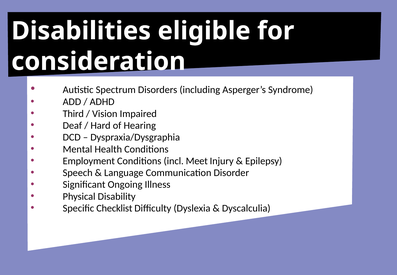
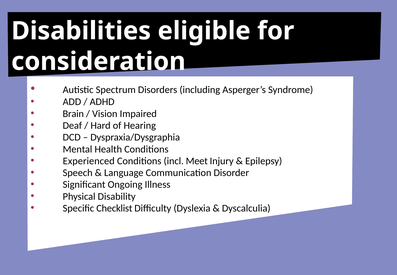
Third: Third -> Brain
Employment: Employment -> Experienced
